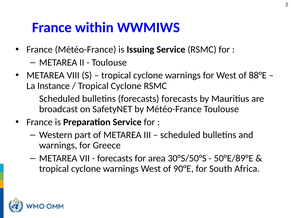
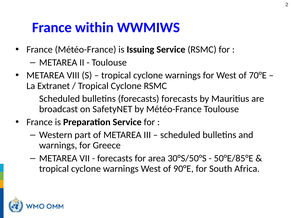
88°E: 88°E -> 70°E
Instance: Instance -> Extranet
50°E/89°E: 50°E/89°E -> 50°E/85°E
